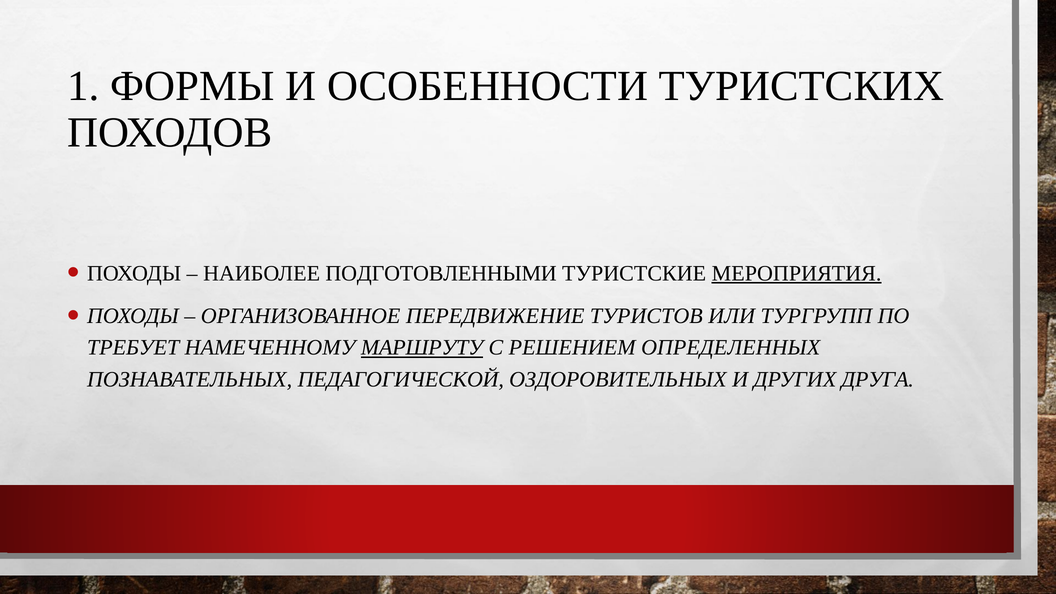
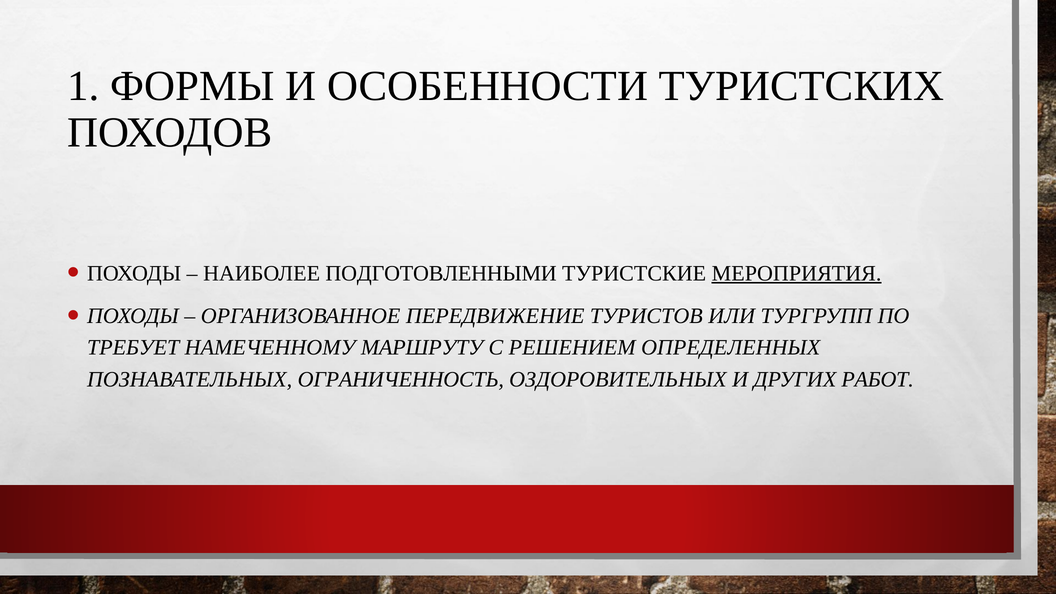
МАРШРУТУ underline: present -> none
ПЕДАГОГИЧЕСКОЙ: ПЕДАГОГИЧЕСКОЙ -> ОГРАНИЧЕННОСТЬ
ДРУГА: ДРУГА -> РАБОТ
